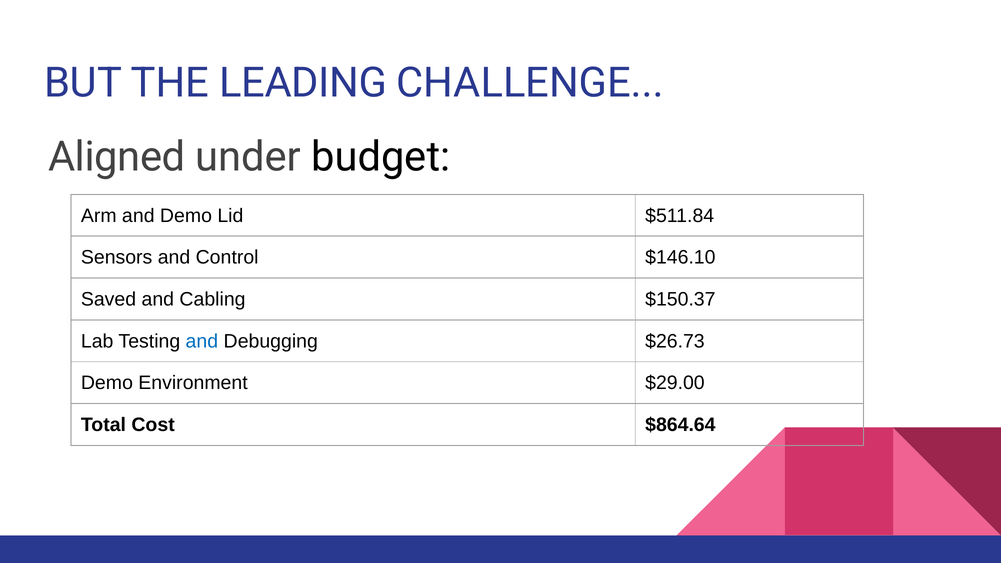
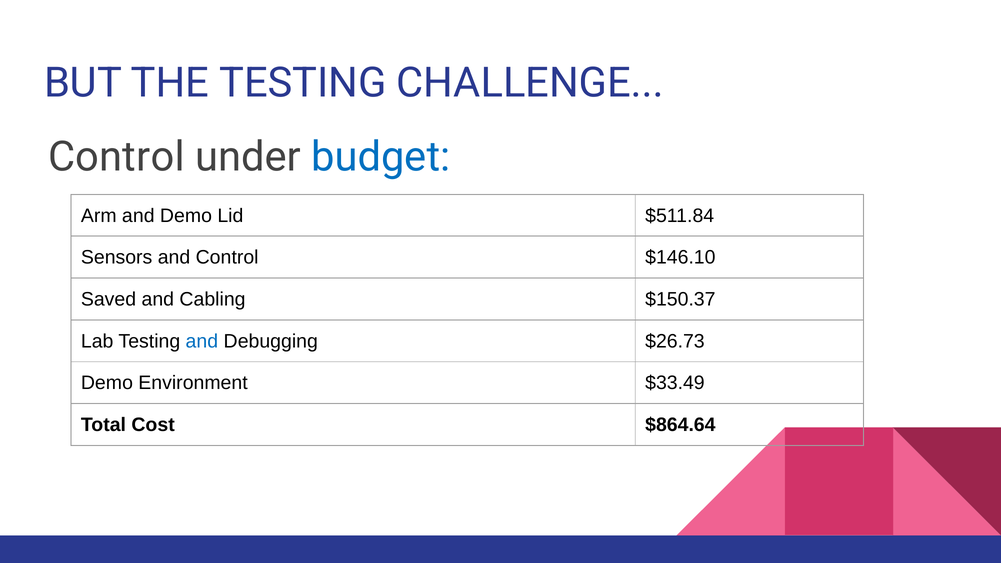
THE LEADING: LEADING -> TESTING
Aligned at (117, 157): Aligned -> Control
budget colour: black -> blue
$29.00: $29.00 -> $33.49
